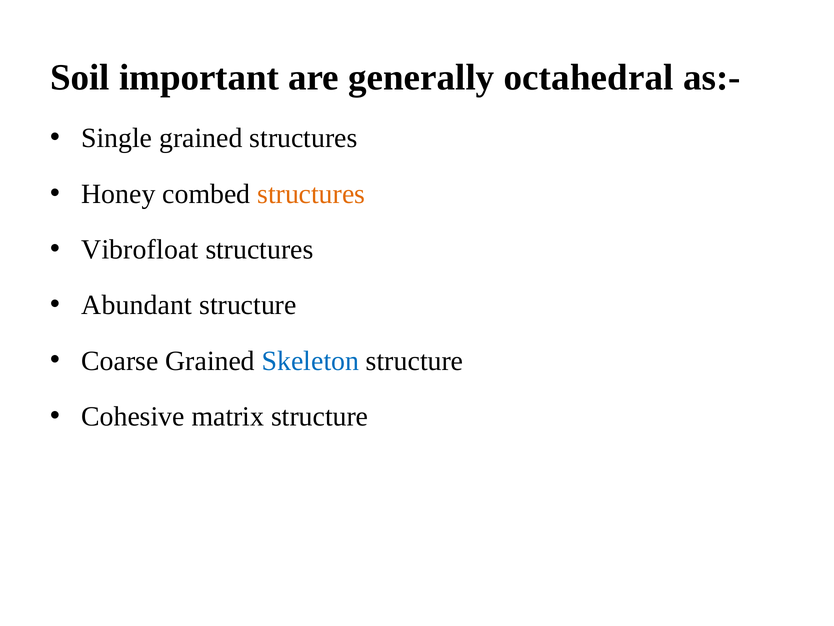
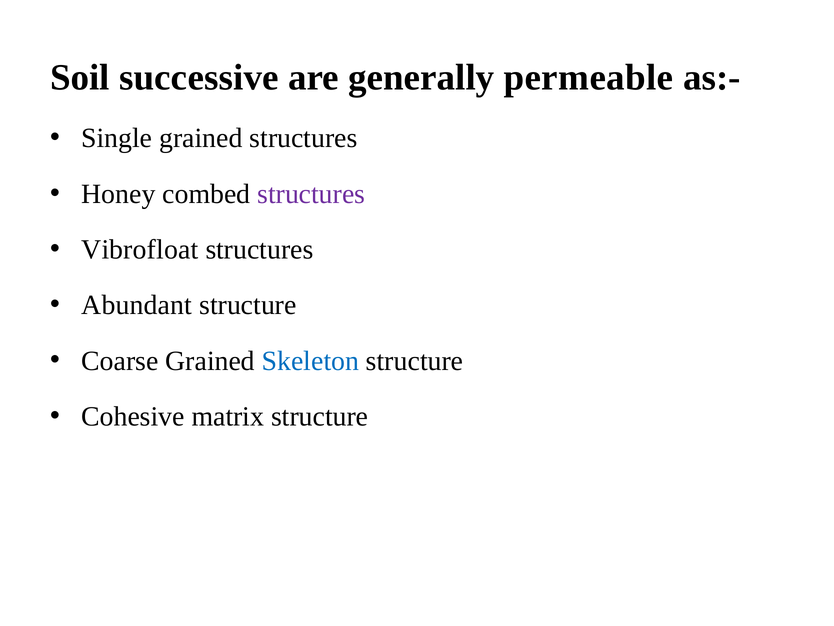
important: important -> successive
octahedral: octahedral -> permeable
structures at (311, 194) colour: orange -> purple
